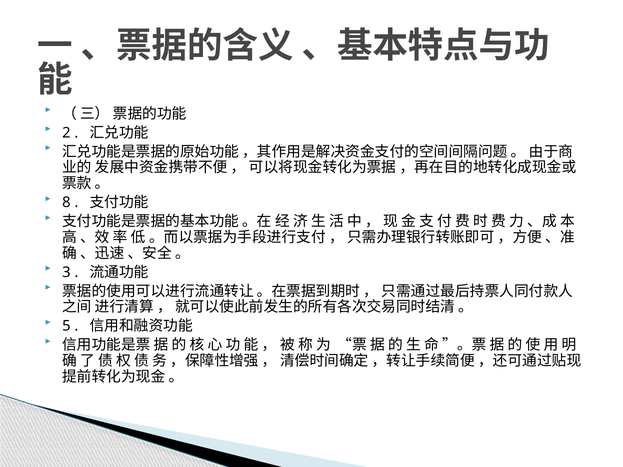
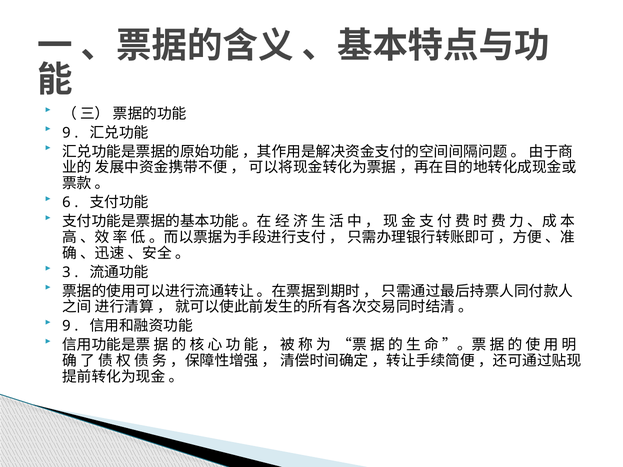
2 at (66, 133): 2 -> 9
8: 8 -> 6
5 at (66, 326): 5 -> 9
